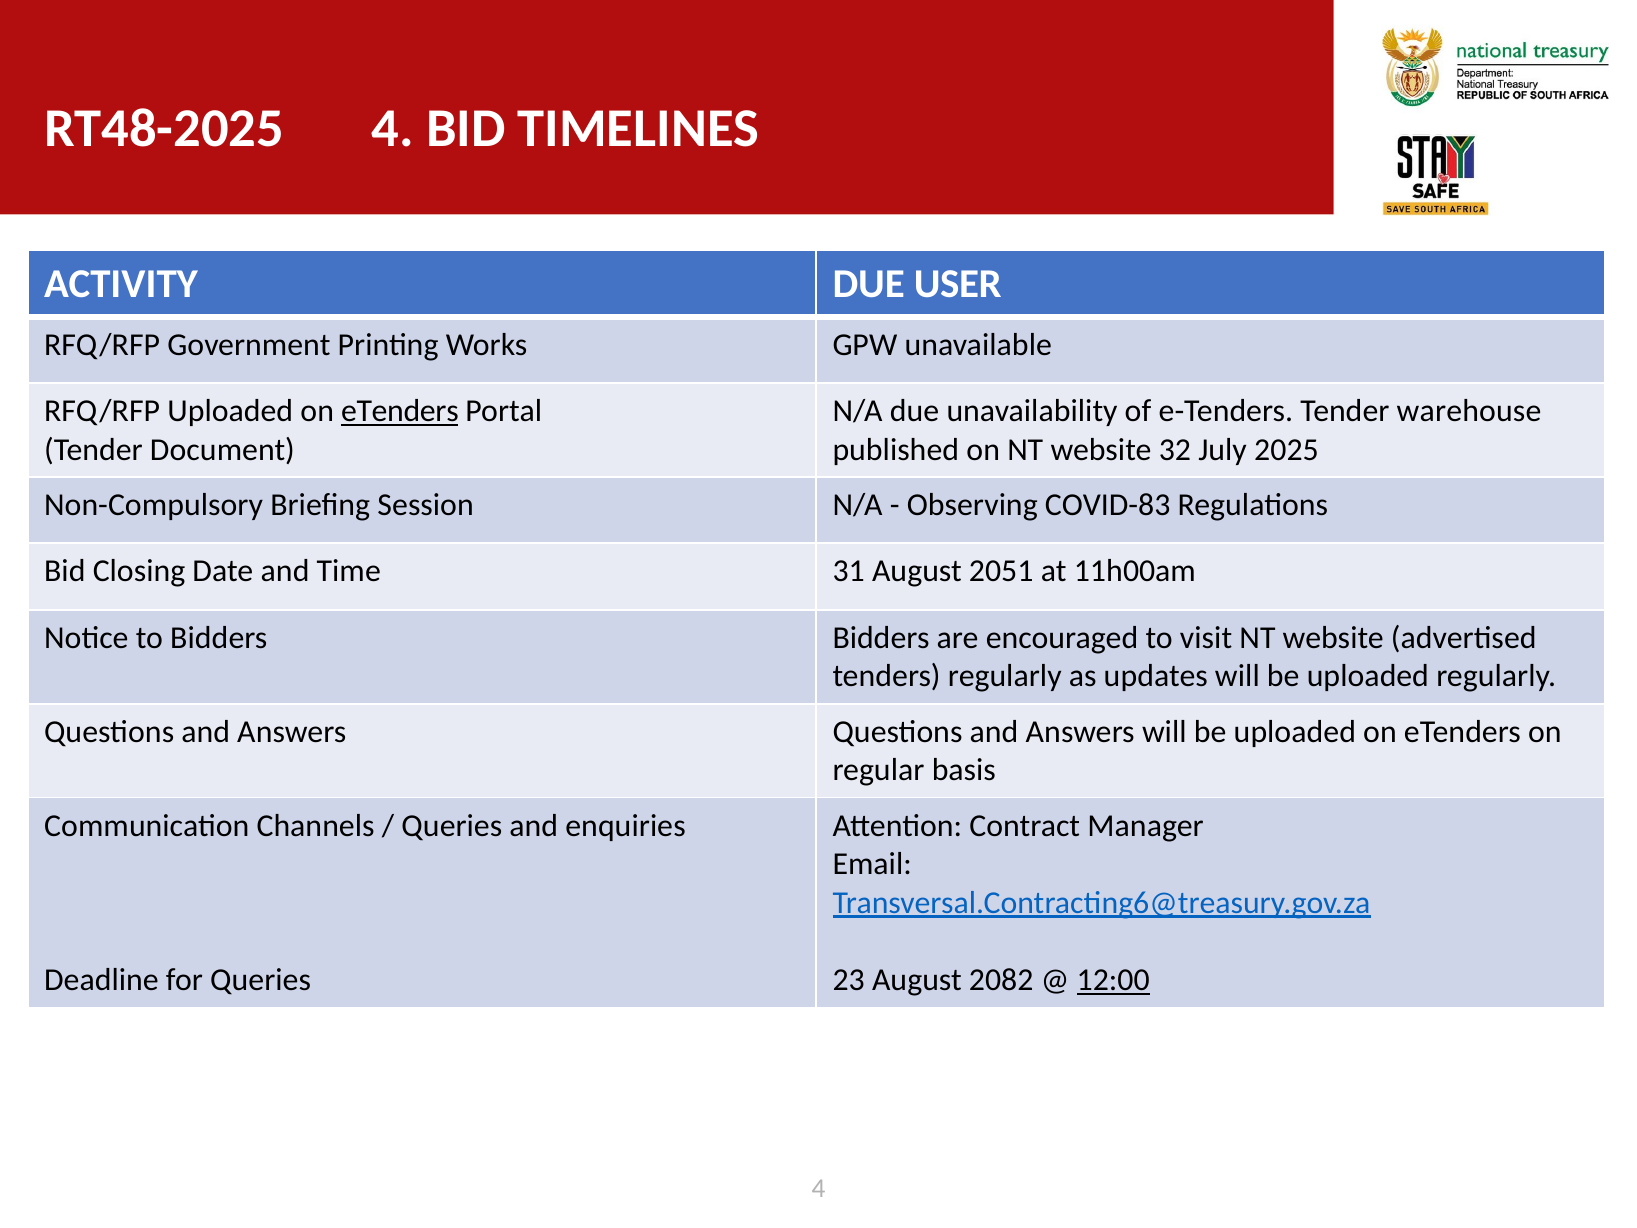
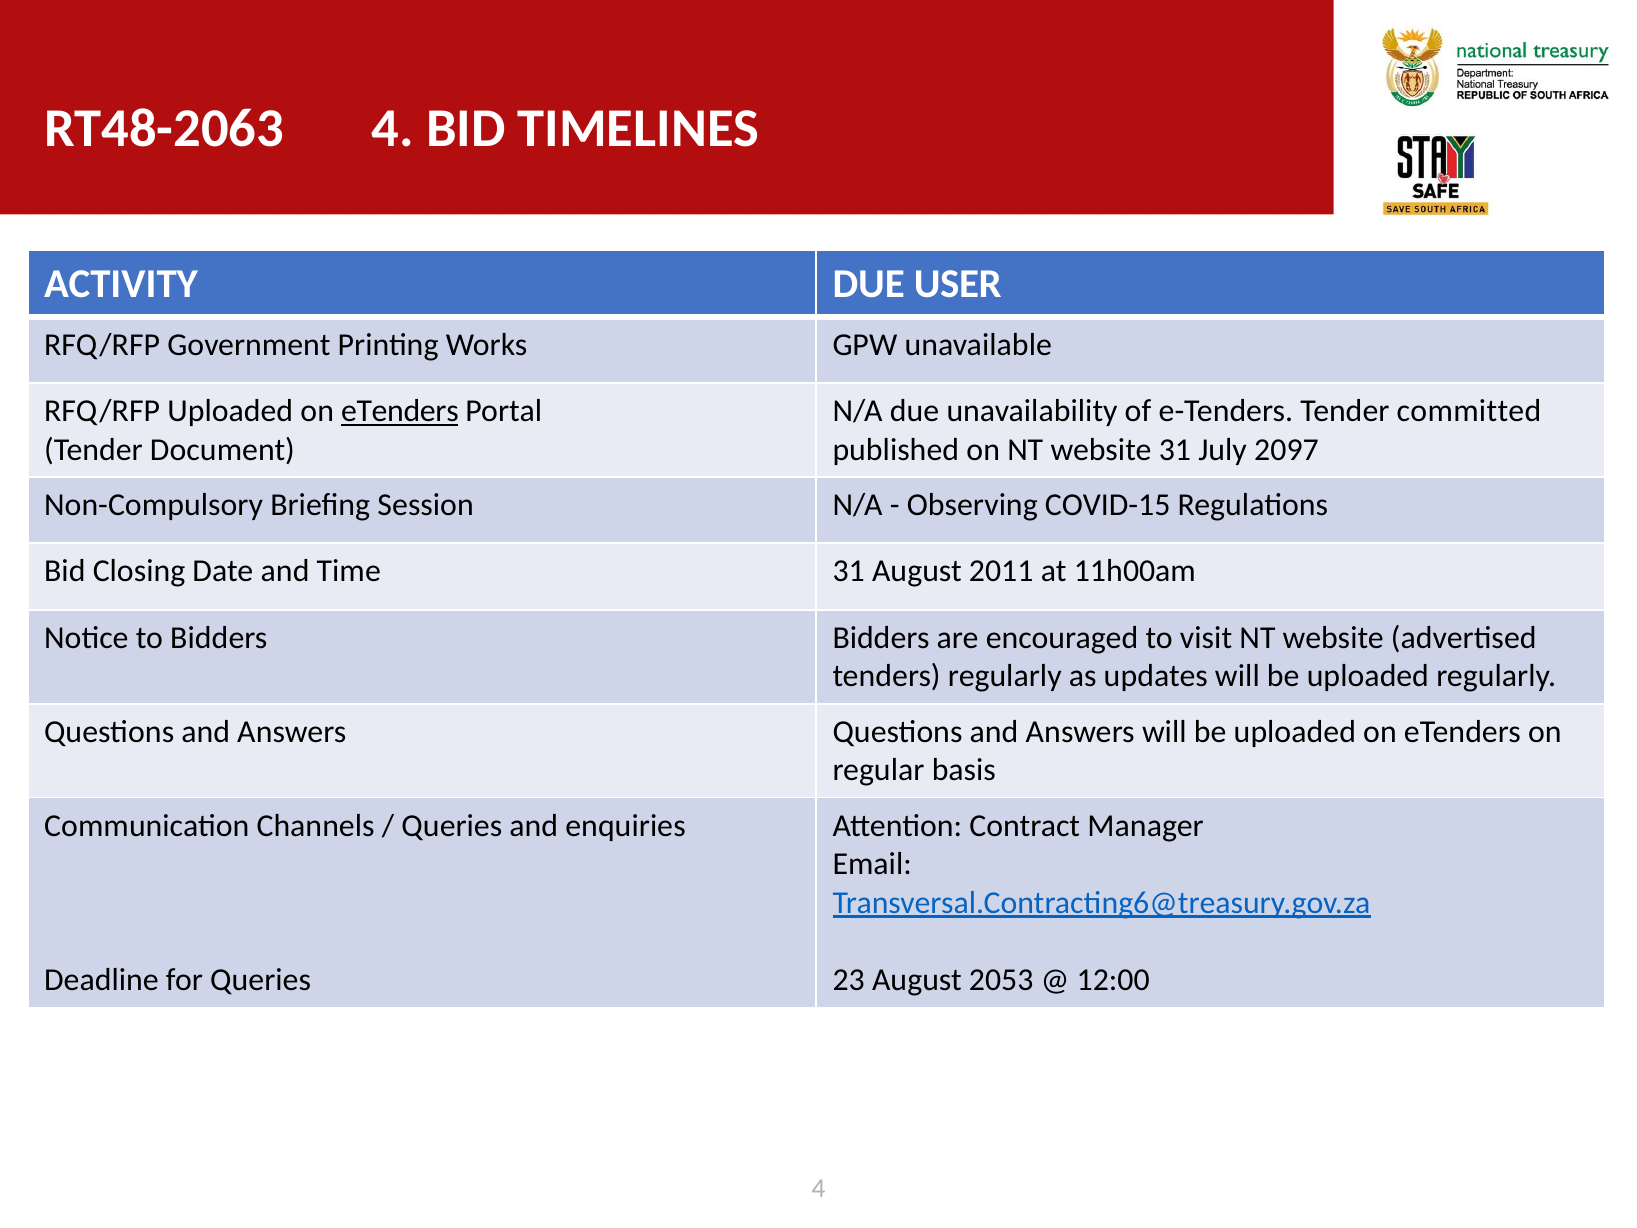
RT48-2025: RT48-2025 -> RT48-2063
warehouse: warehouse -> committed
website 32: 32 -> 31
2025: 2025 -> 2097
COVID-83: COVID-83 -> COVID-15
2051: 2051 -> 2011
2082: 2082 -> 2053
12:00 underline: present -> none
